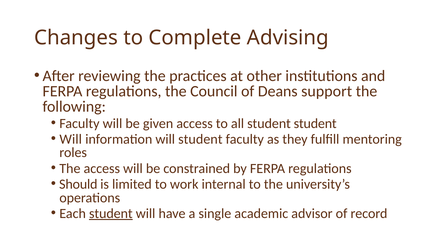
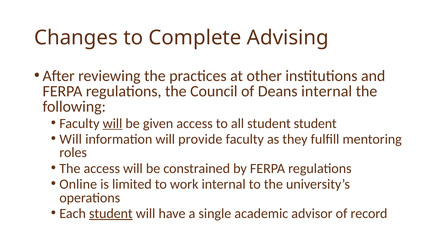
Deans support: support -> internal
will at (112, 123) underline: none -> present
will student: student -> provide
Should: Should -> Online
